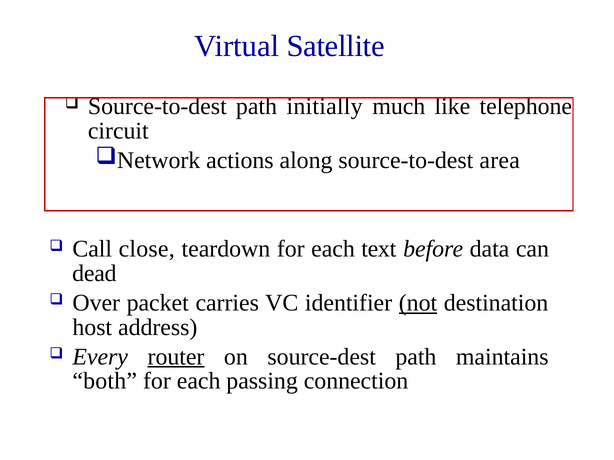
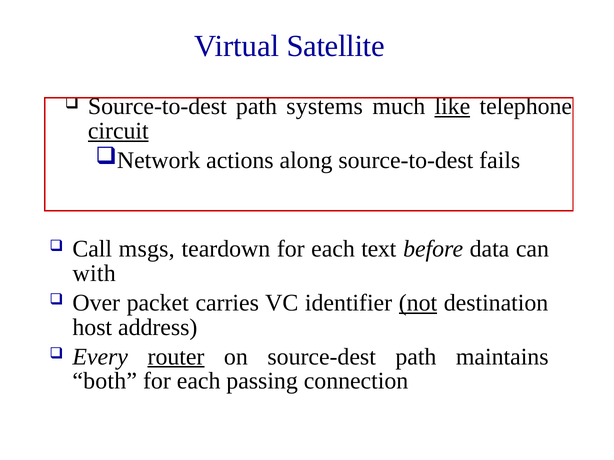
initially: initially -> systems
like underline: none -> present
circuit underline: none -> present
area: area -> fails
close: close -> msgs
dead: dead -> with
